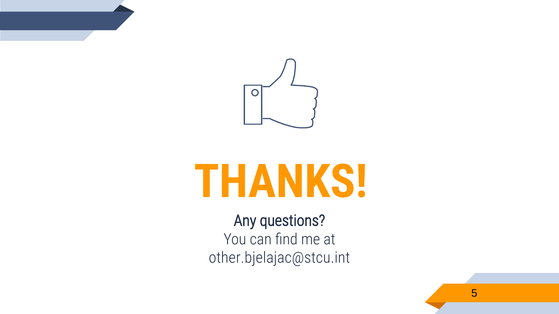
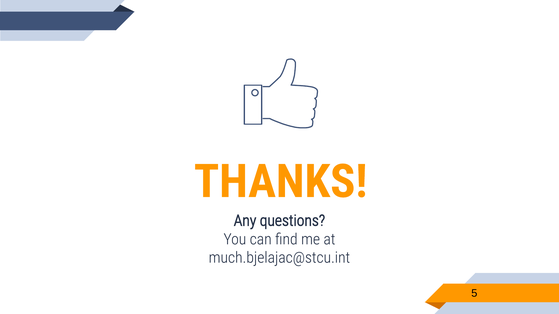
other.bjelajac@stcu.int: other.bjelajac@stcu.int -> much.bjelajac@stcu.int
